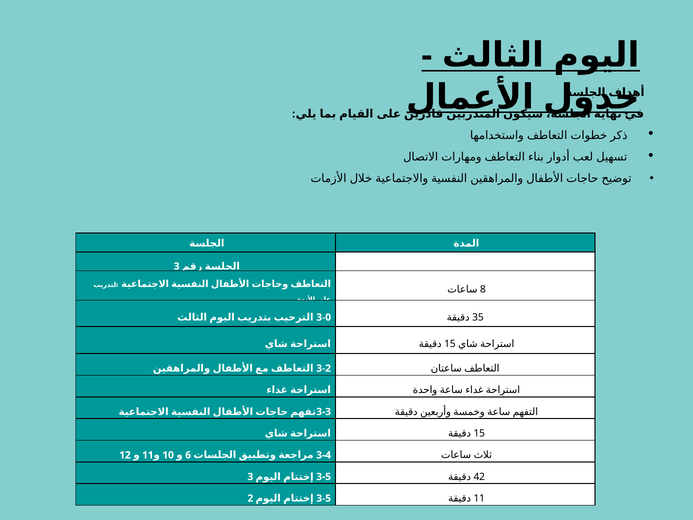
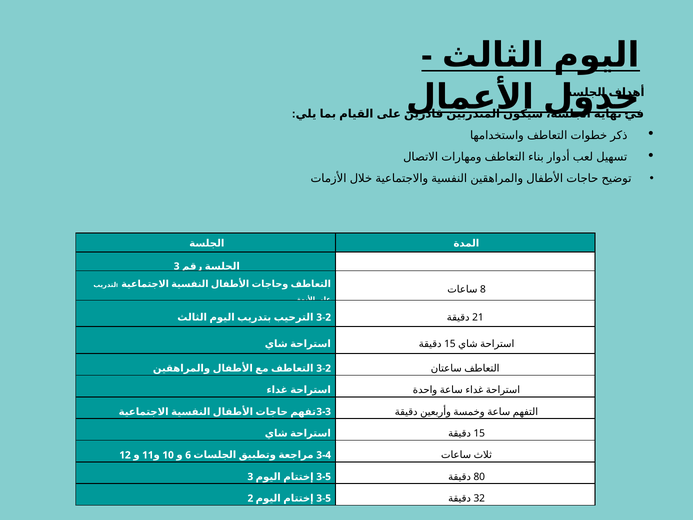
35: 35 -> 21
3-0 at (324, 317): 3-0 -> 3-2
42: 42 -> 80
2 11: 11 -> 32
